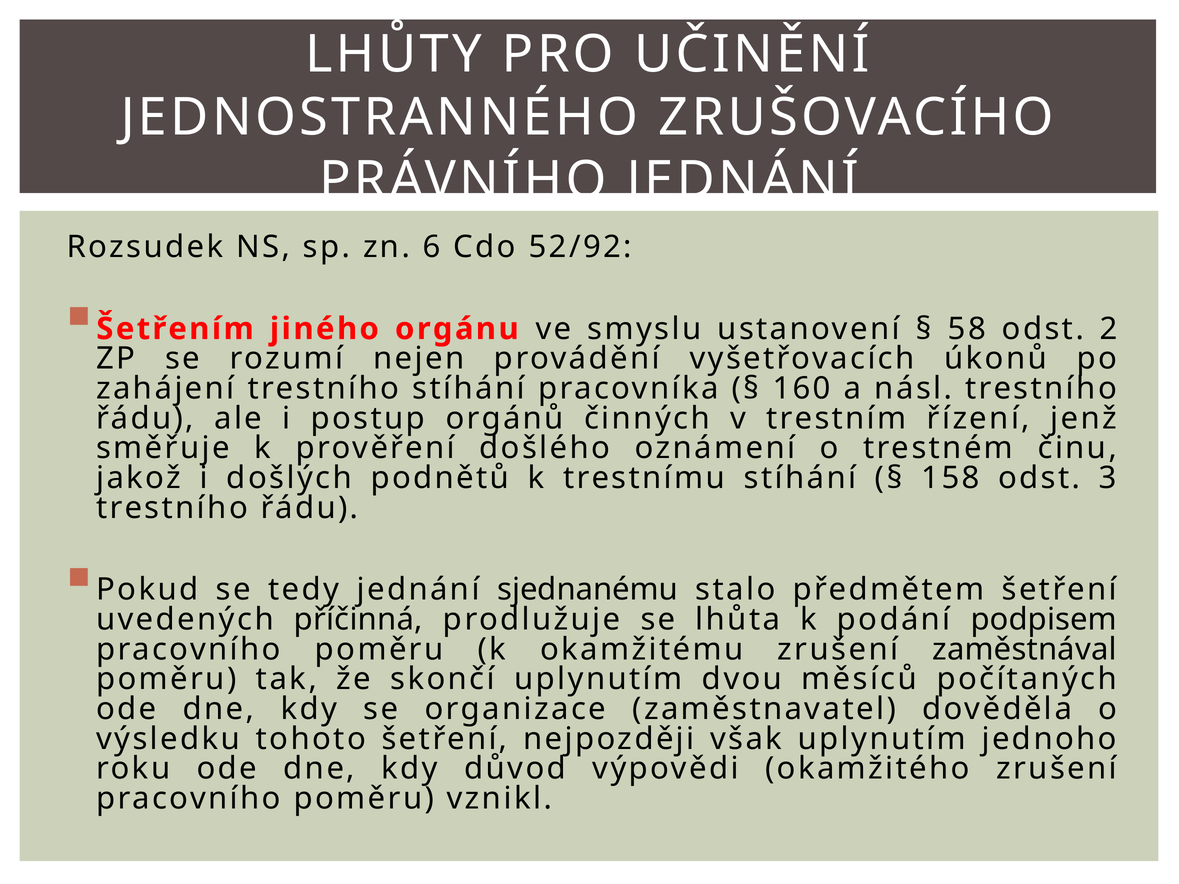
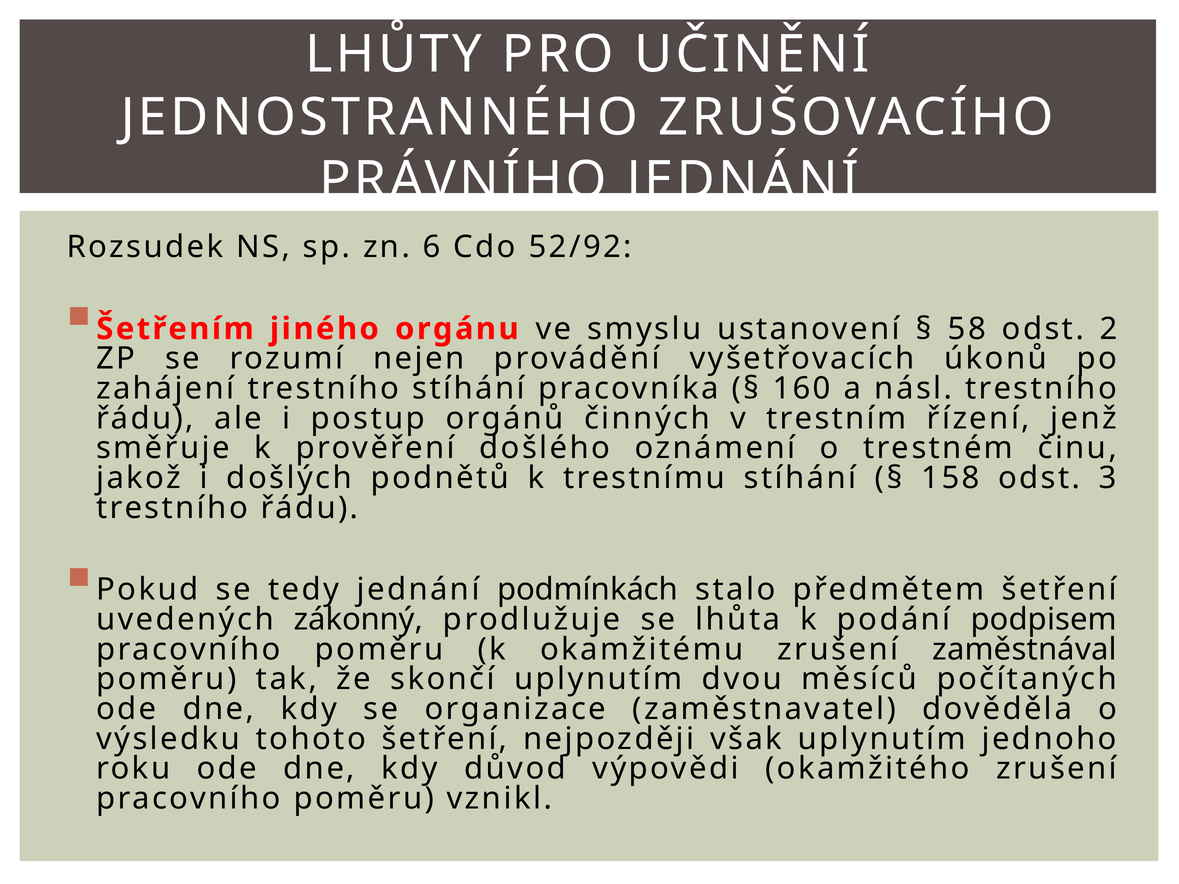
sjednanému: sjednanému -> podmínkách
příčinná: příčinná -> zákonný
